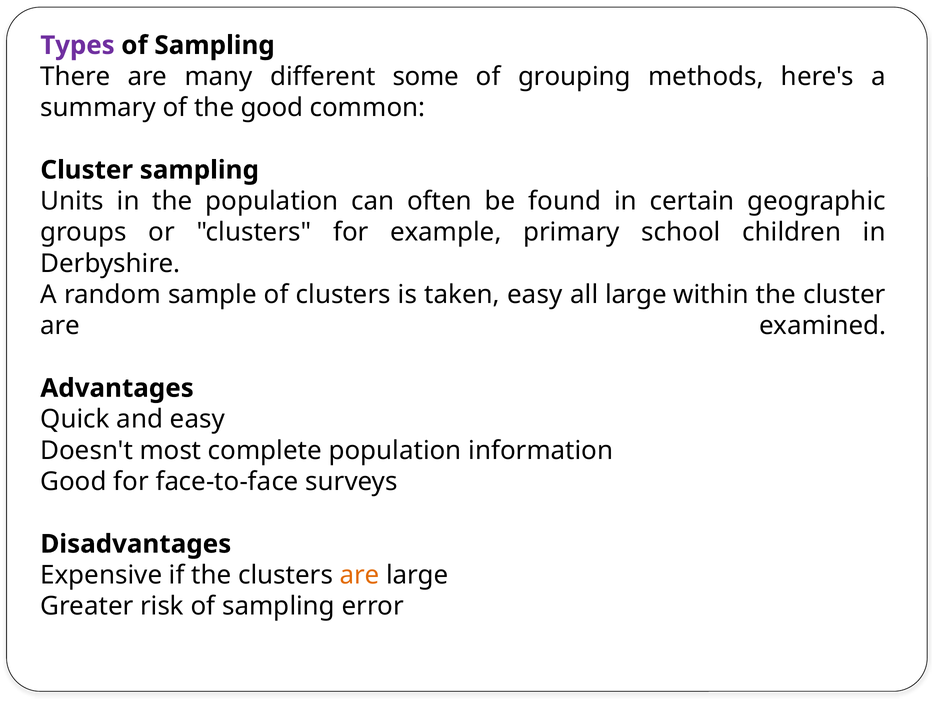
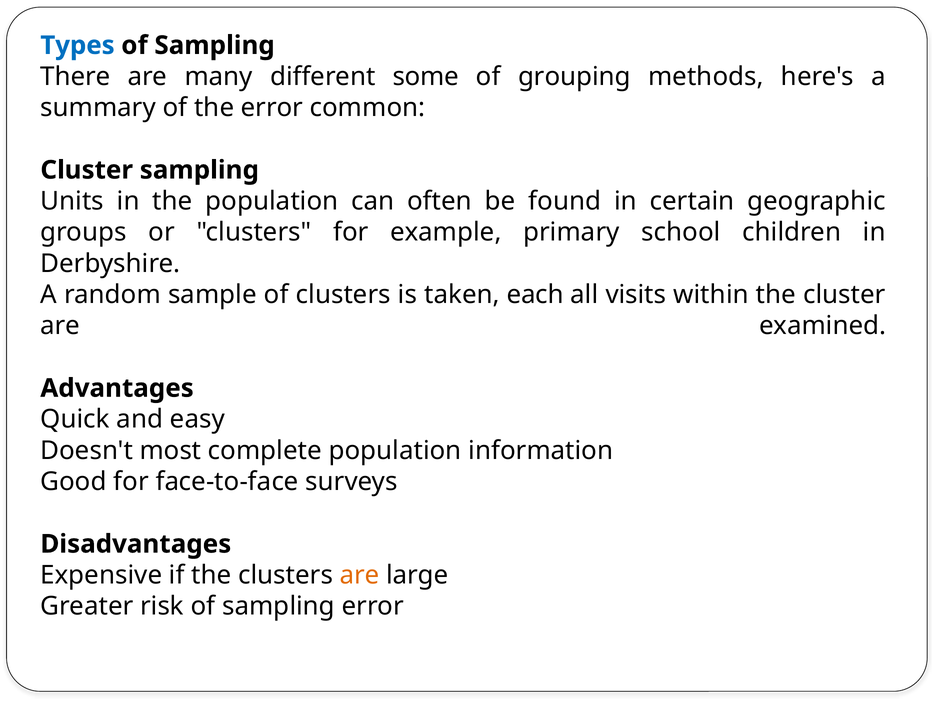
Types colour: purple -> blue
the good: good -> error
taken easy: easy -> each
all large: large -> visits
